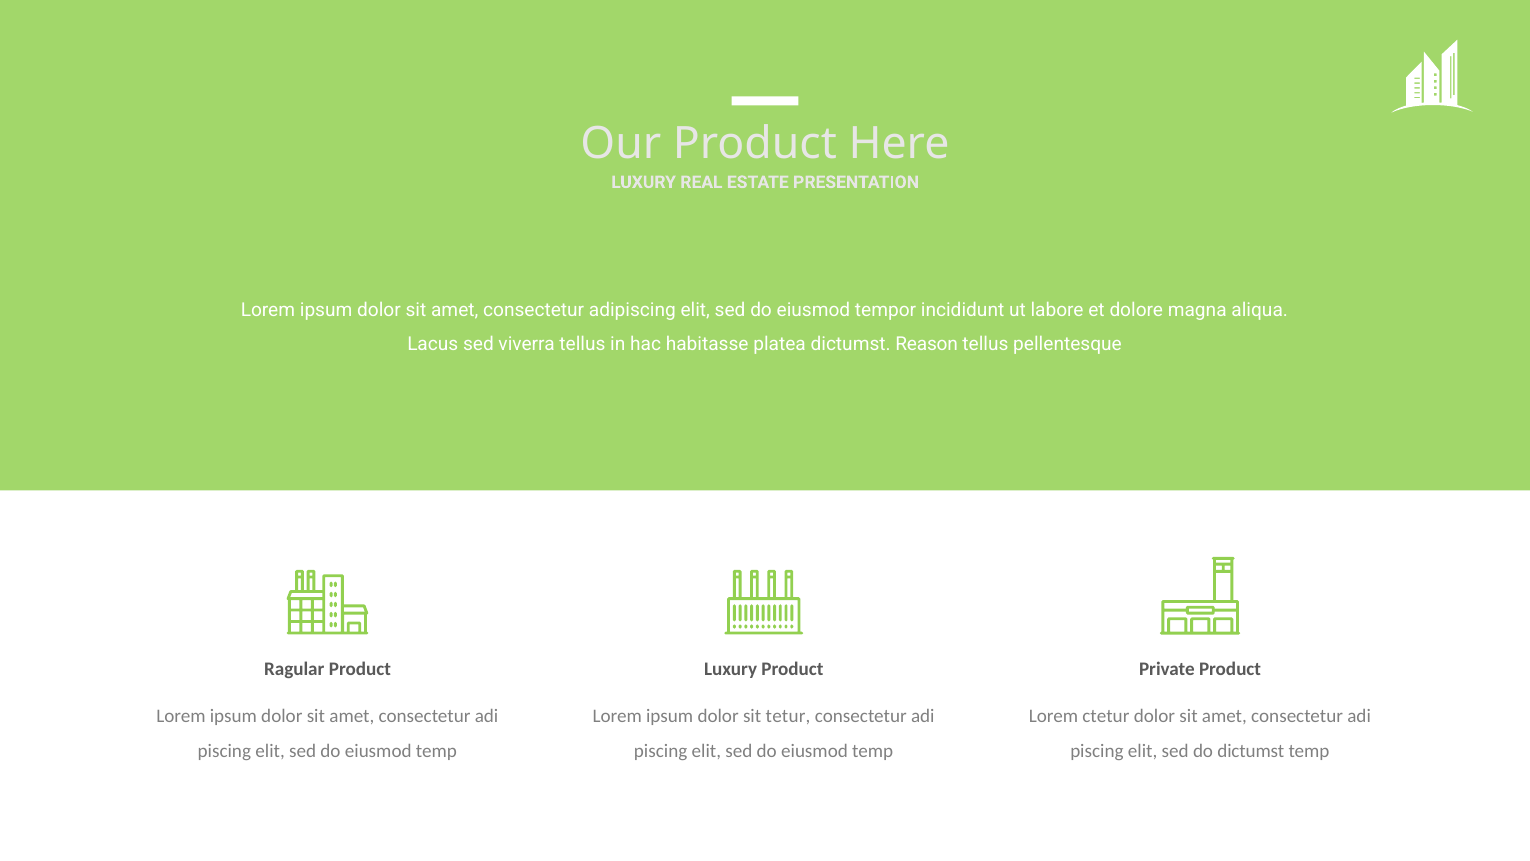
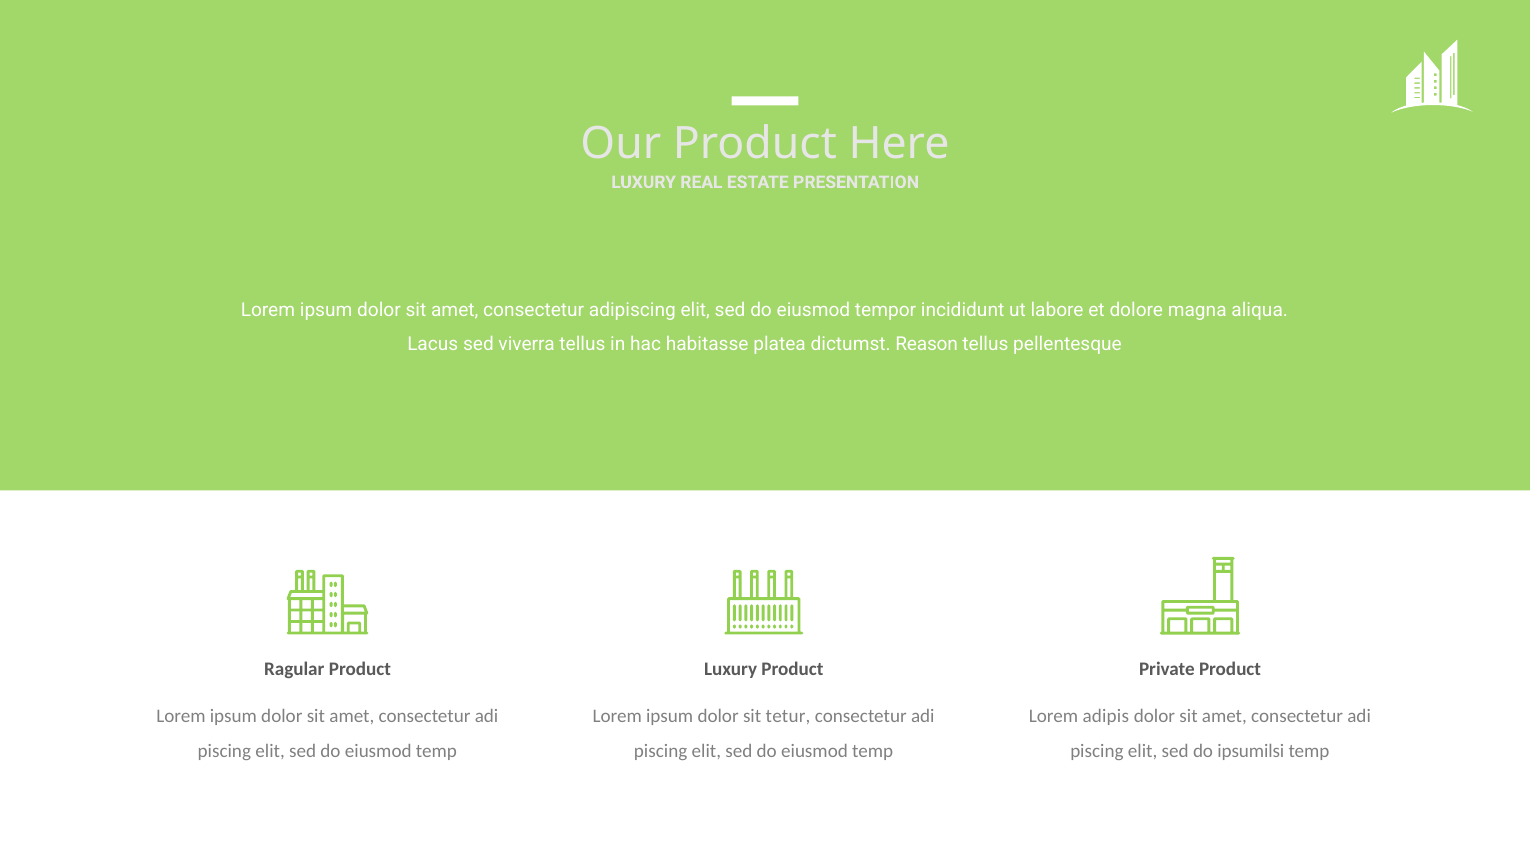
ctetur: ctetur -> adipis
do dictumst: dictumst -> ipsumilsi
